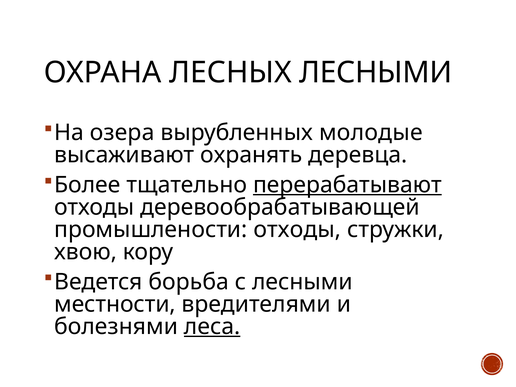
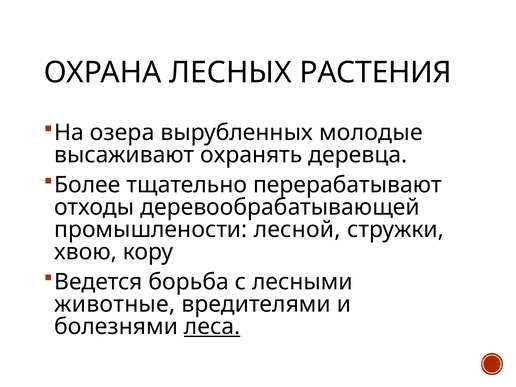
ЛЕСНЫХ ЛЕСНЫМИ: ЛЕСНЫМИ -> РАСТЕНИЯ
перерабатывают underline: present -> none
промышлености отходы: отходы -> лесной
местности: местности -> животные
